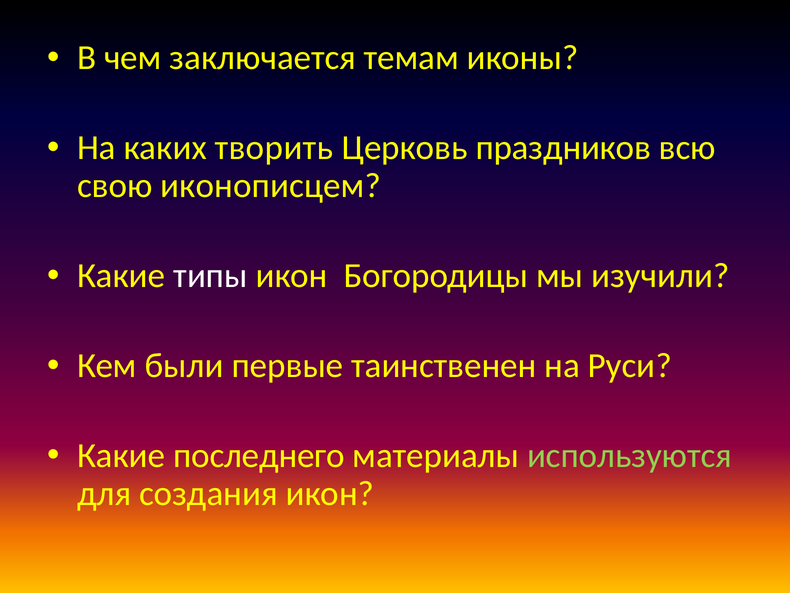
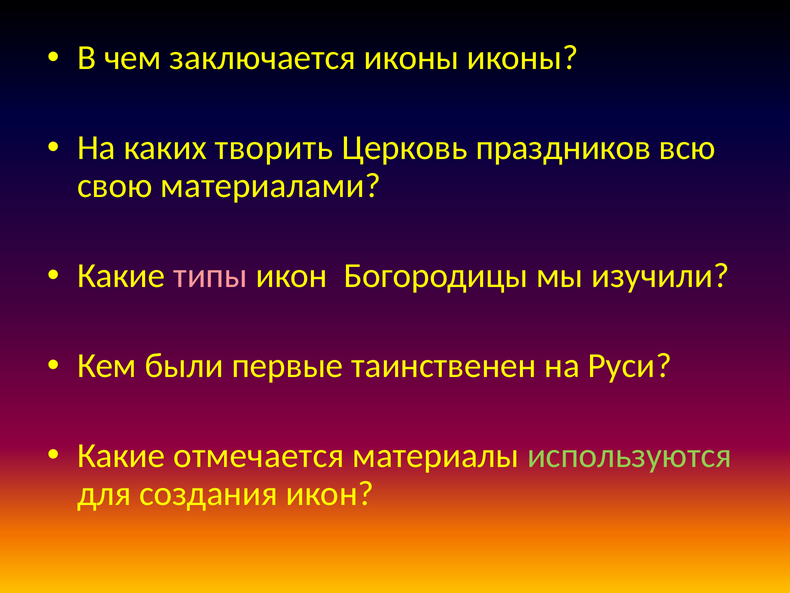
заключается темам: темам -> иконы
иконописцем: иконописцем -> материалами
типы colour: white -> pink
последнего: последнего -> отмечается
